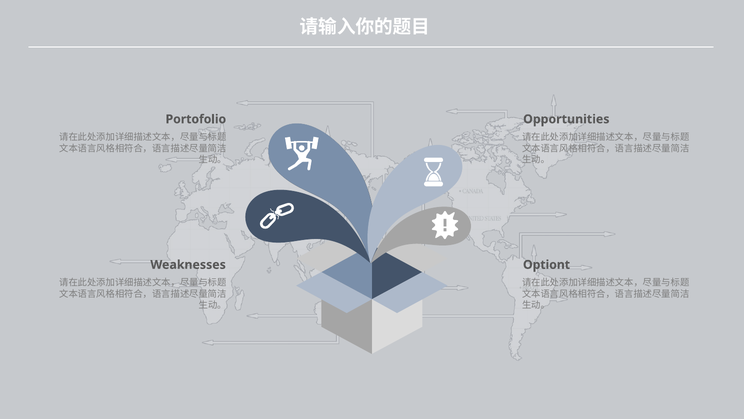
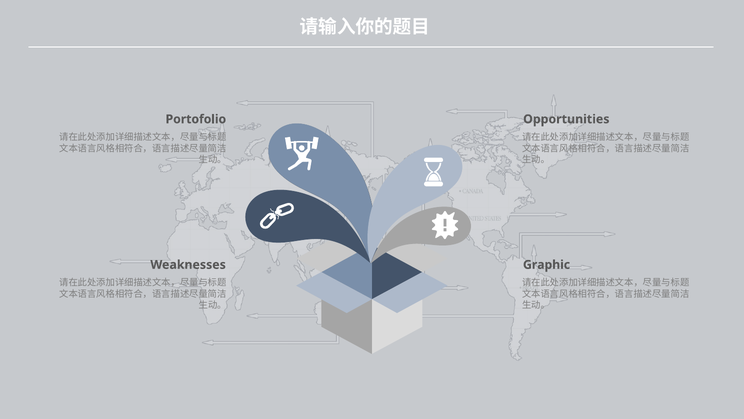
Optiont: Optiont -> Graphic
